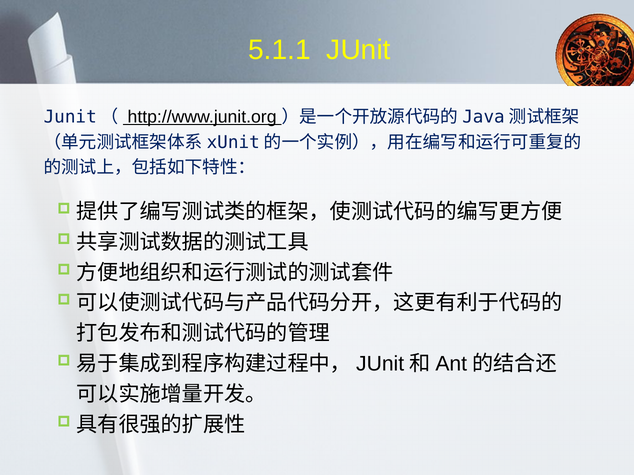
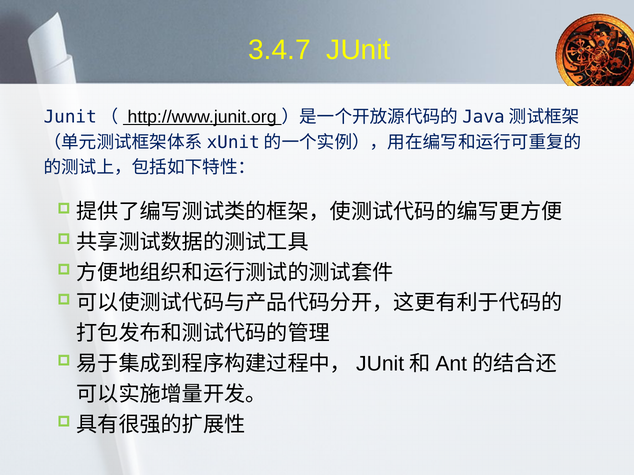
5.1.1: 5.1.1 -> 3.4.7
